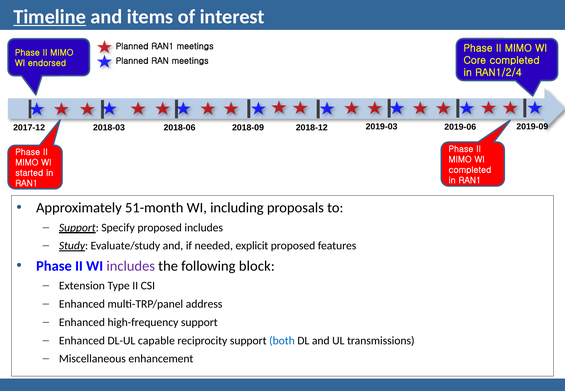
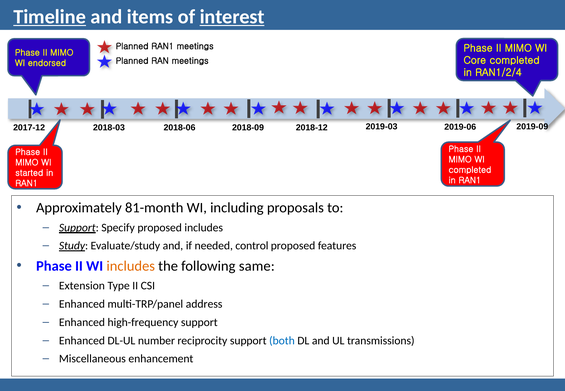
interest underline: none -> present
51-month: 51-month -> 81-month
explicit: explicit -> control
includes at (131, 266) colour: purple -> orange
block: block -> same
capable: capable -> number
